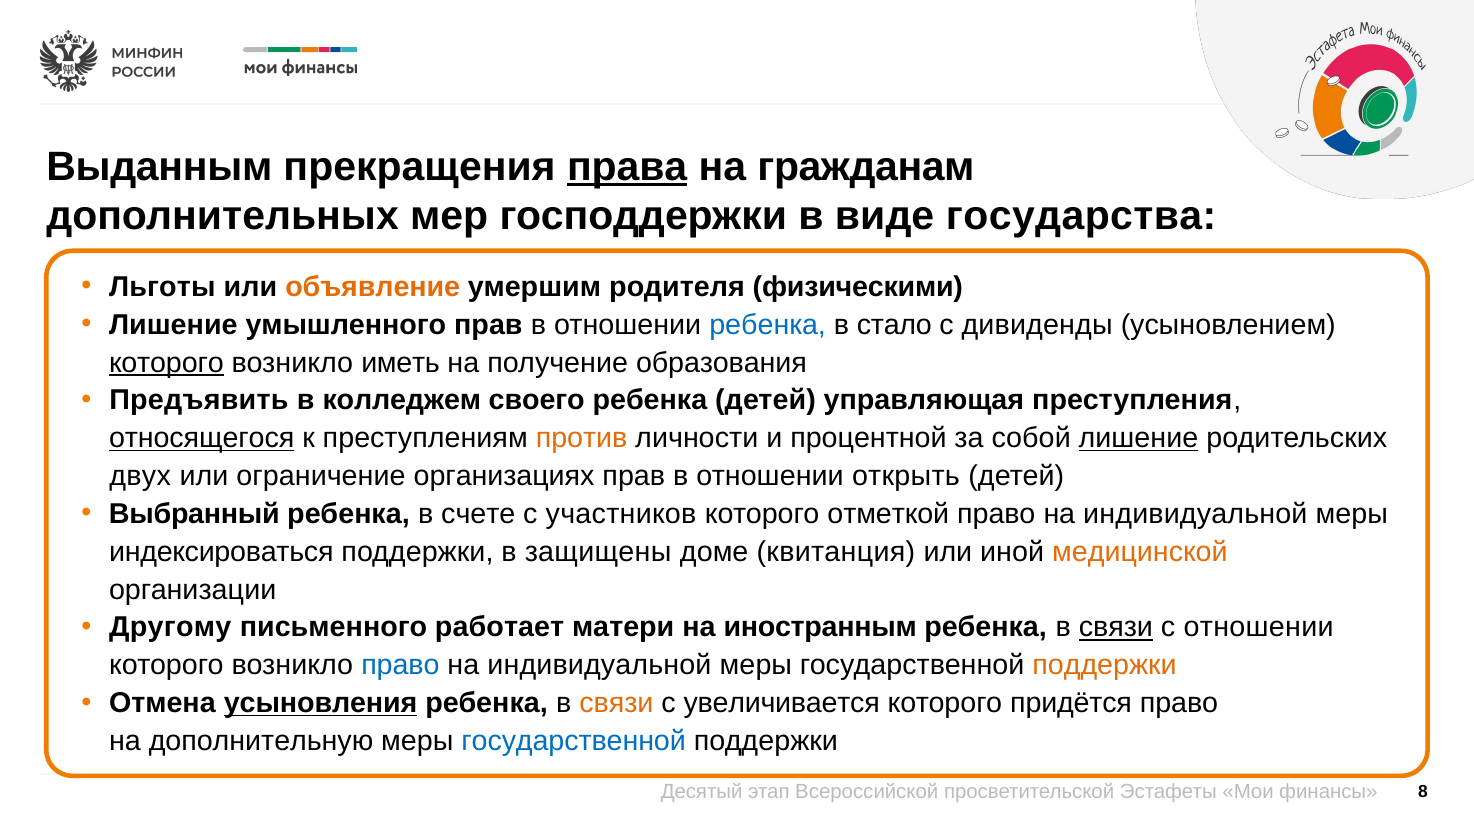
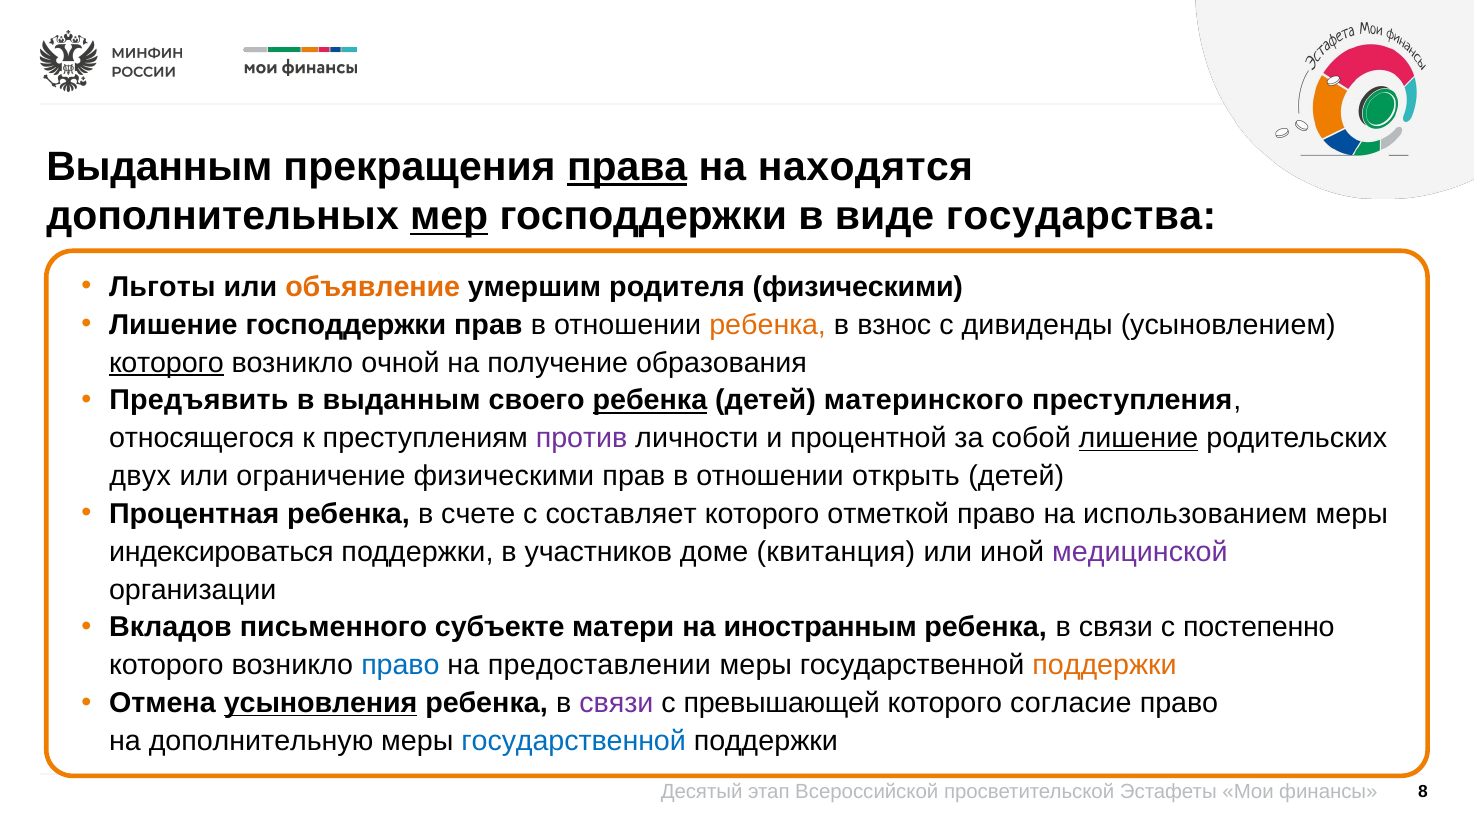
гражданам: гражданам -> находятся
мер underline: none -> present
Лишение умышленного: умышленного -> господдержки
ребенка at (768, 325) colour: blue -> orange
стало: стало -> взнос
иметь: иметь -> очной
в колледжем: колледжем -> выданным
ребенка at (650, 401) underline: none -> present
управляющая: управляющая -> материнского
относящегося underline: present -> none
против colour: orange -> purple
ограничение организациях: организациях -> физическими
Выбранный: Выбранный -> Процентная
участников: участников -> составляет
индивидуальной at (1195, 514): индивидуальной -> использованием
защищены: защищены -> участников
медицинской colour: orange -> purple
Другому: Другому -> Вкладов
работает: работает -> субъекте
связи at (1116, 628) underline: present -> none
с отношении: отношении -> постепенно
индивидуальной at (599, 665): индивидуальной -> предоставлении
связи at (616, 703) colour: orange -> purple
увеличивается: увеличивается -> превышающей
придётся: придётся -> согласие
